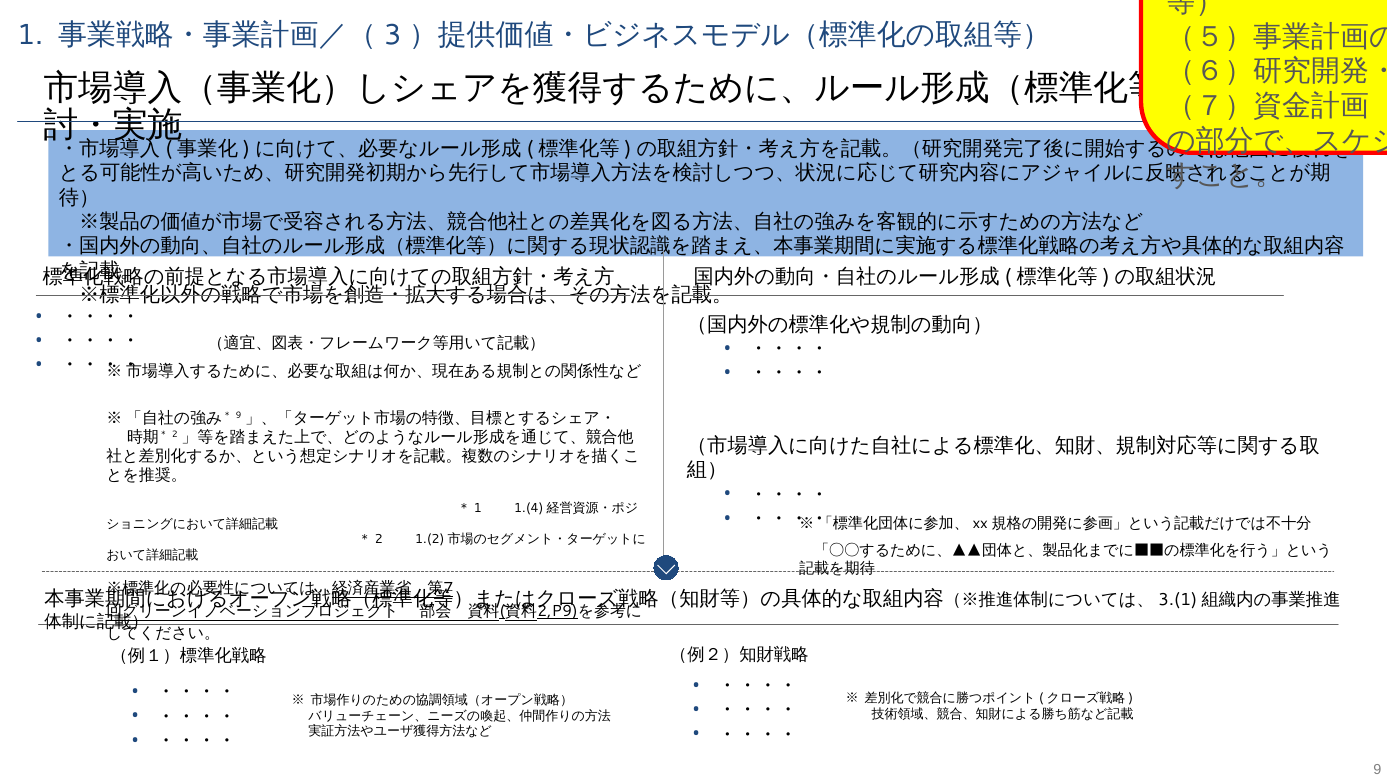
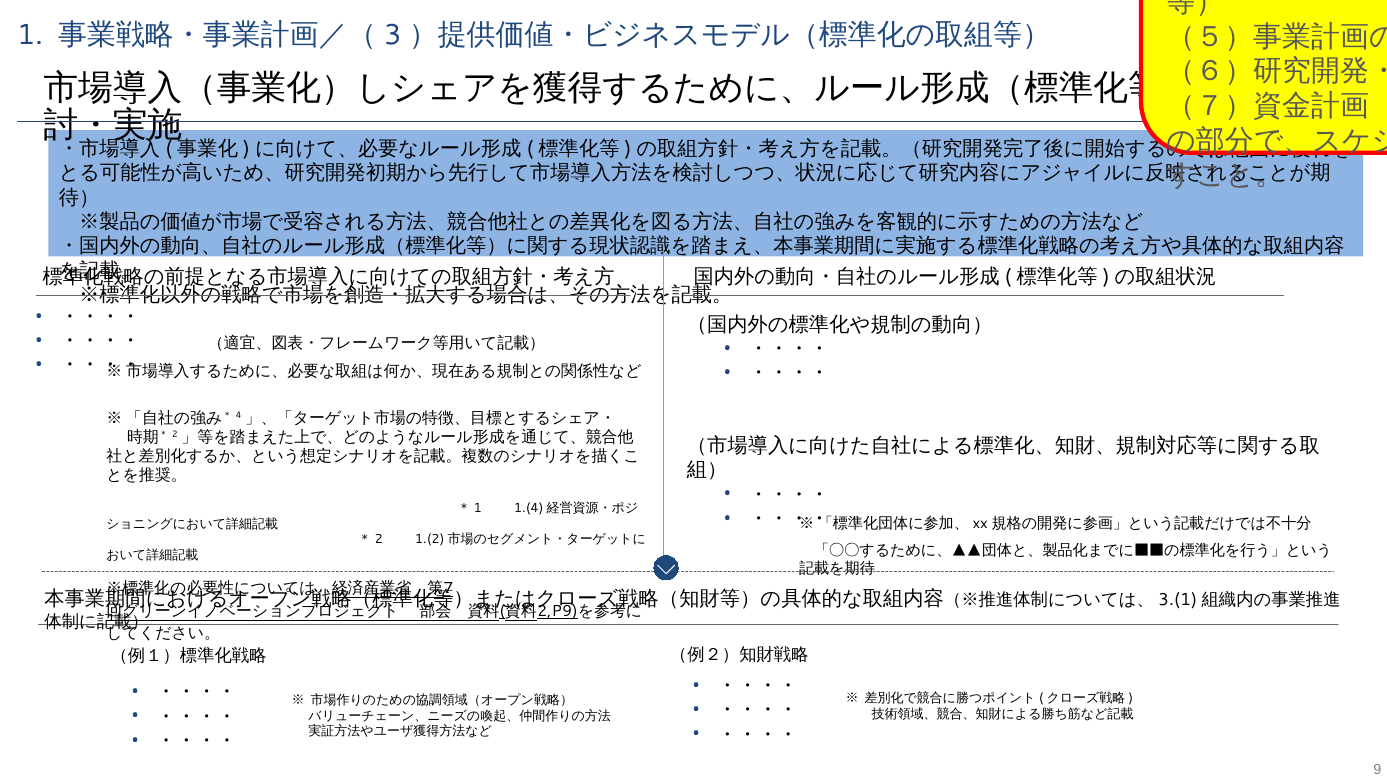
9 at (238, 416): 9 -> 4
